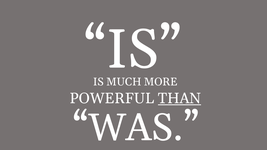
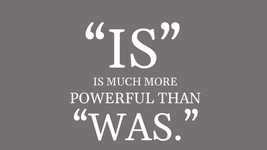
THAN underline: present -> none
